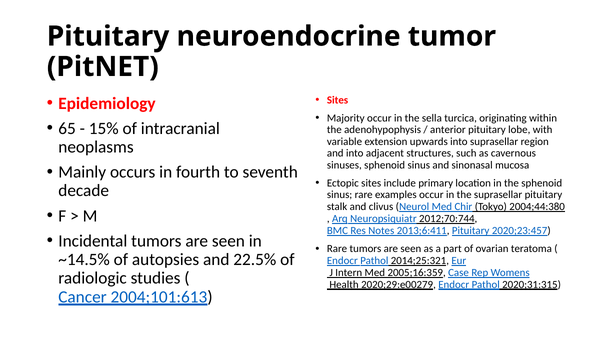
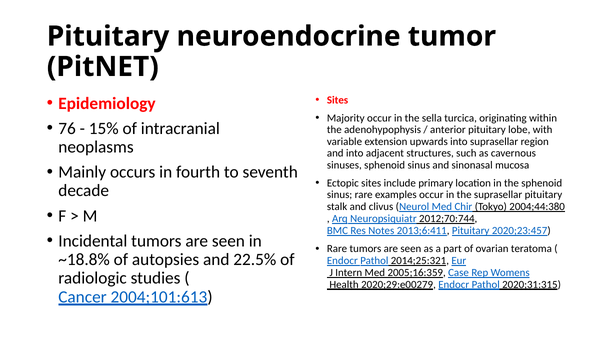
65: 65 -> 76
~14.5%: ~14.5% -> ~18.8%
